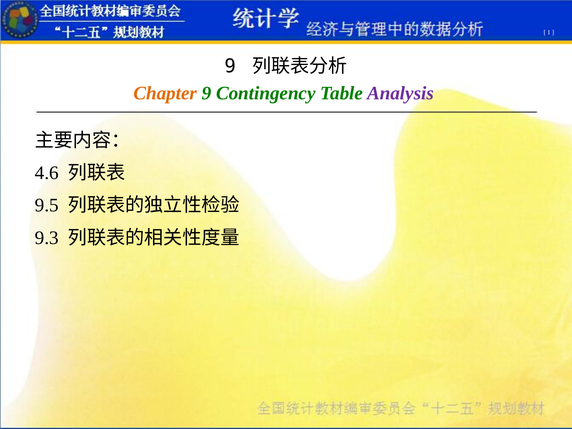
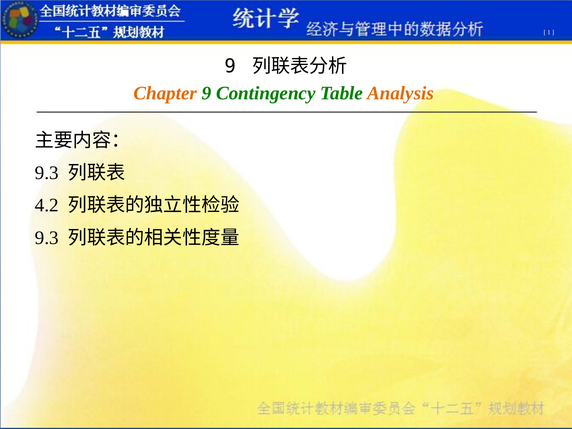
Analysis colour: purple -> orange
4.6 at (47, 173): 4.6 -> 9.3
9.5: 9.5 -> 4.2
